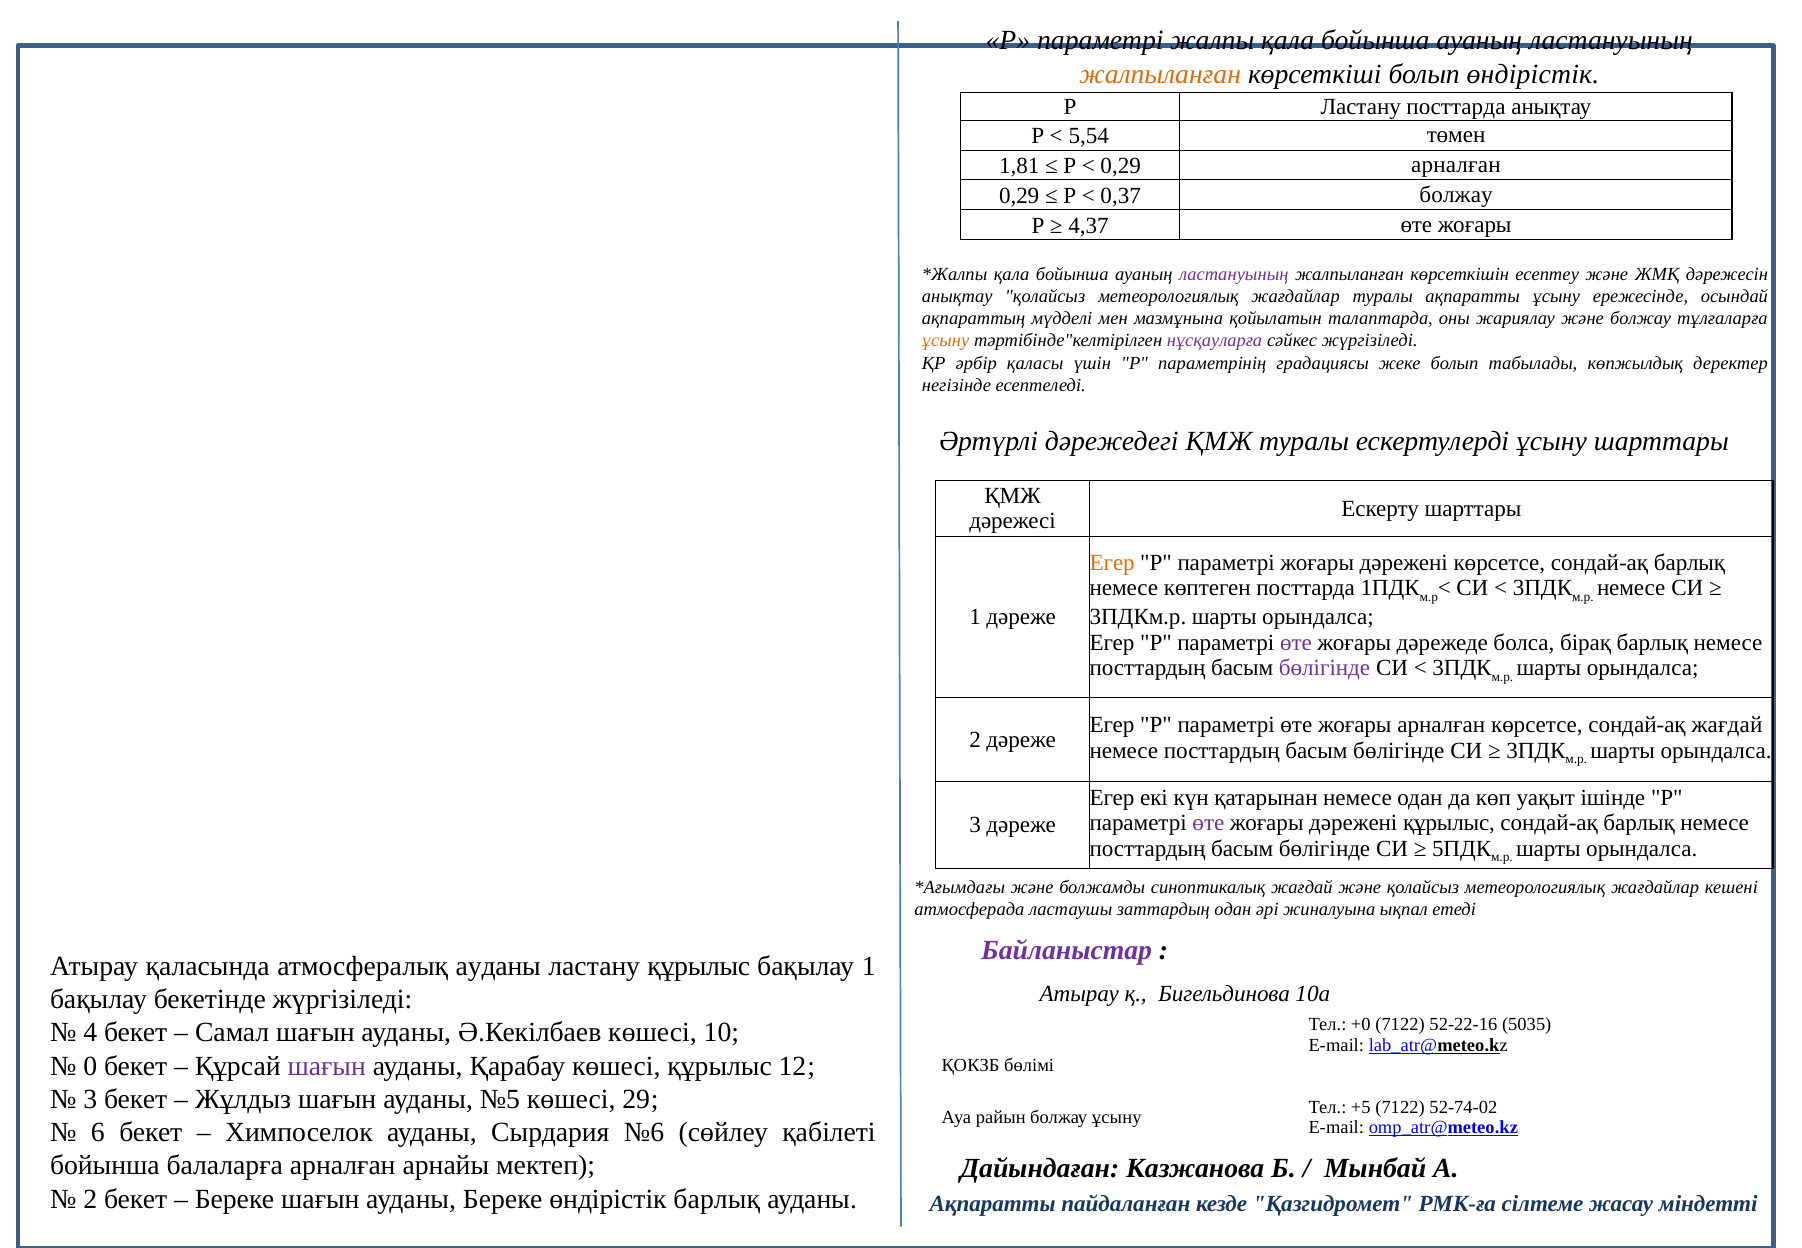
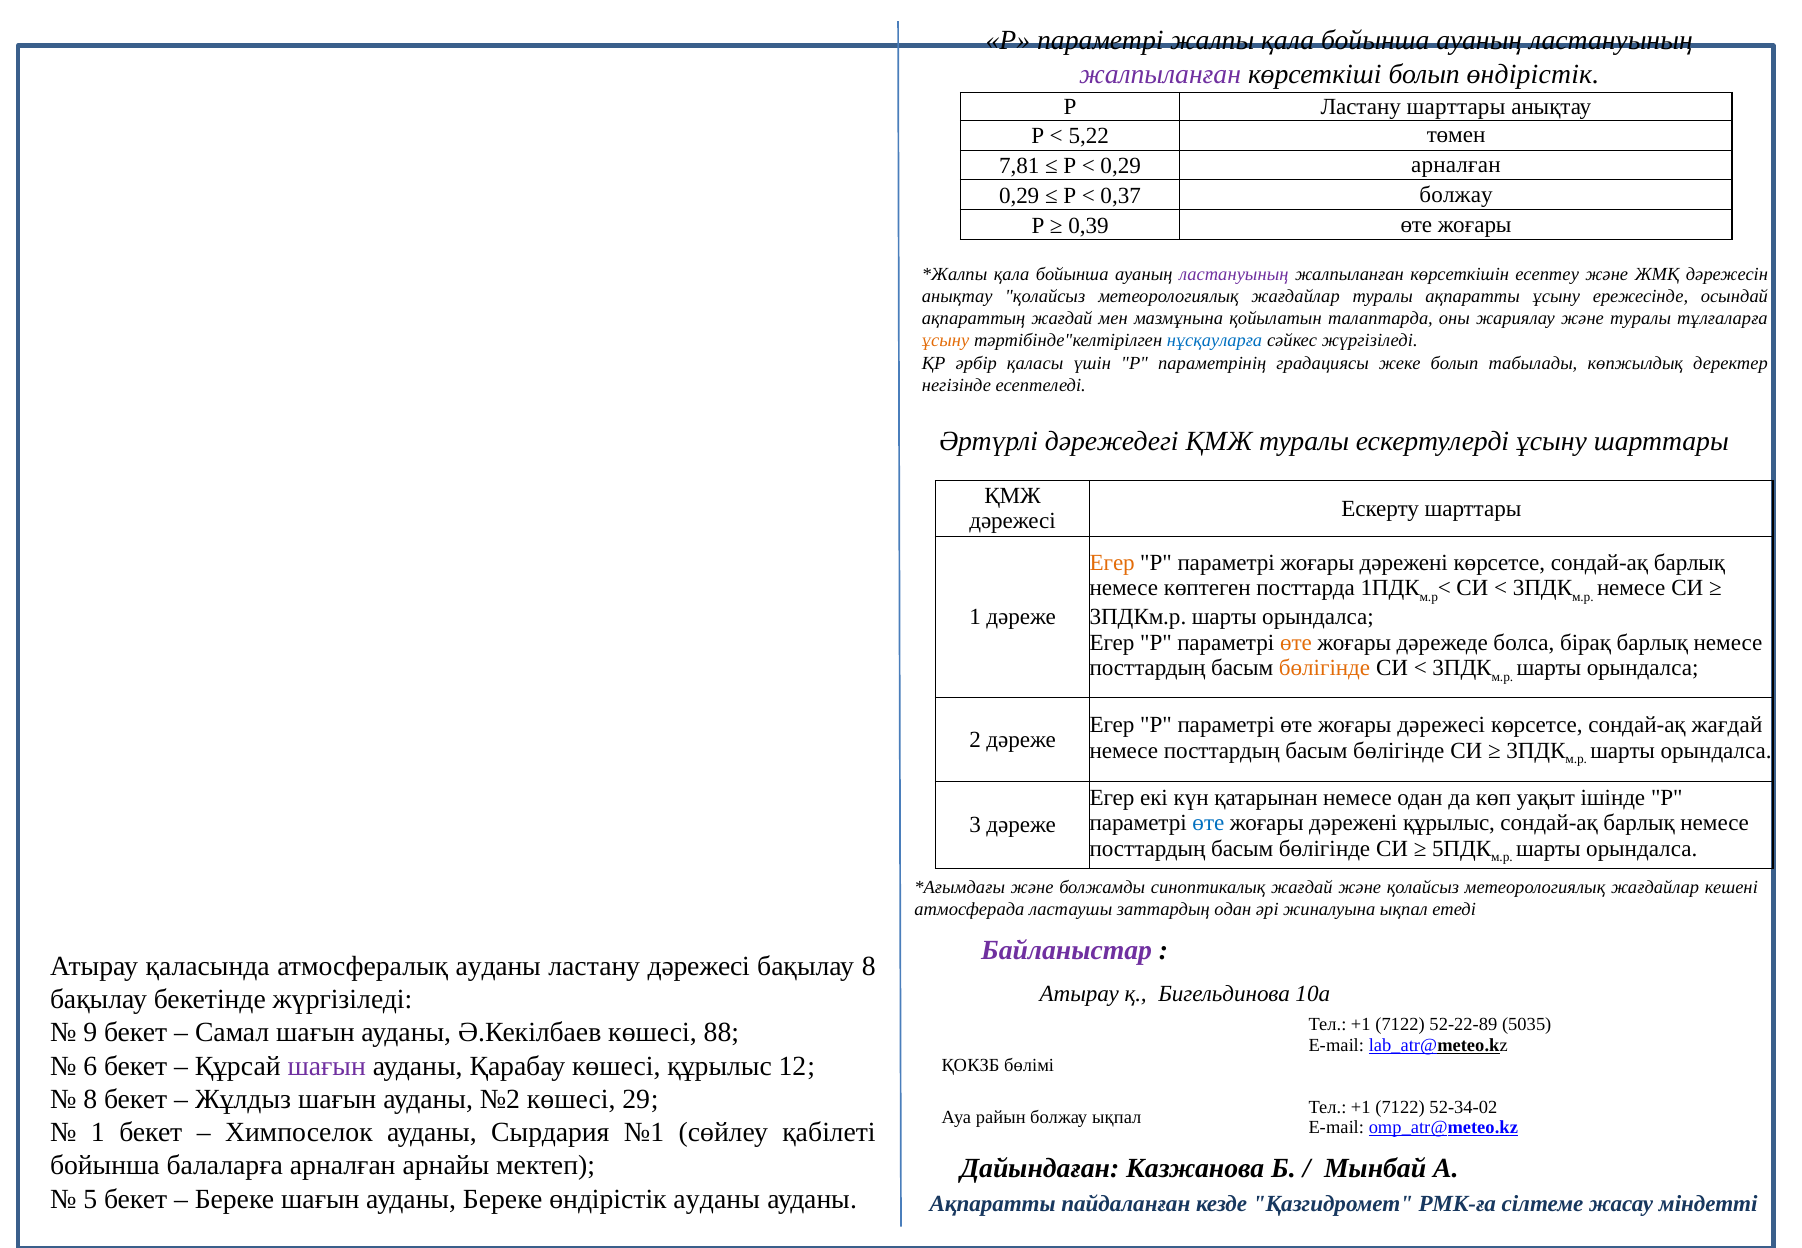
жалпыланған at (1160, 74) colour: orange -> purple
Ластану посттарда: посттарда -> шарттары
5,54: 5,54 -> 5,22
1,81: 1,81 -> 7,81
4,37: 4,37 -> 0,39
ақпараттың мүдделі: мүдделі -> жағдай
және болжау: болжау -> туралы
нұсқауларға colour: purple -> blue
өте at (1296, 642) colour: purple -> orange
бөлігінде at (1325, 668) colour: purple -> orange
жоғары арналған: арналған -> дәрежесі
өте at (1208, 823) colour: purple -> blue
ластану құрылыс: құрылыс -> дәрежесі
бақылау 1: 1 -> 8
+0 at (1361, 1024): +0 -> +1
52-22-16: 52-22-16 -> 52-22-89
4: 4 -> 9
10: 10 -> 88
0: 0 -> 6
3 at (90, 1099): 3 -> 8
№5: №5 -> №2
+5 at (1361, 1107): +5 -> +1
52-74-02: 52-74-02 -> 52-34-02
болжау ұсыну: ұсыну -> ықпал
6 at (98, 1132): 6 -> 1
№6: №6 -> №1
2 at (90, 1199): 2 -> 5
өндірістік барлық: барлық -> ауданы
